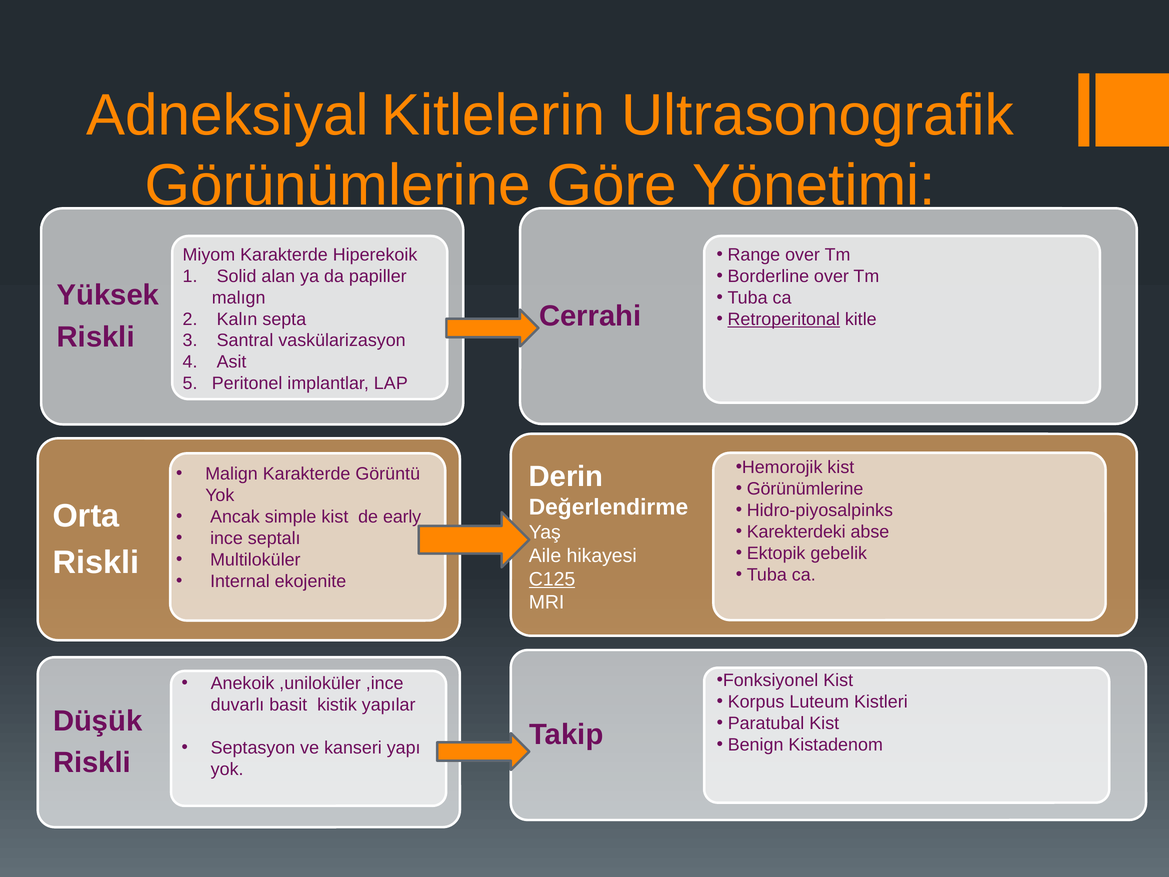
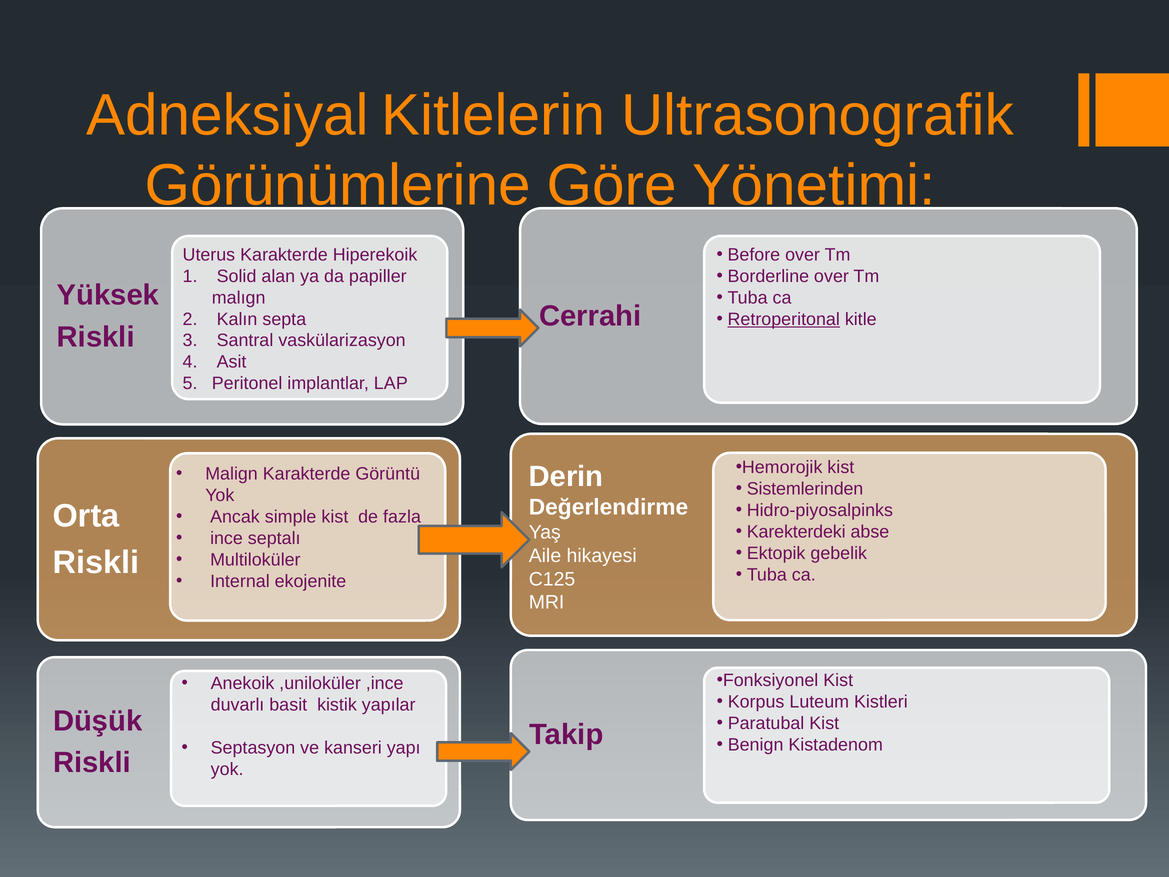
Range: Range -> Before
Miyom: Miyom -> Uterus
Görünümlerine at (805, 489): Görünümlerine -> Sistemlerinden
early: early -> fazla
C125 underline: present -> none
